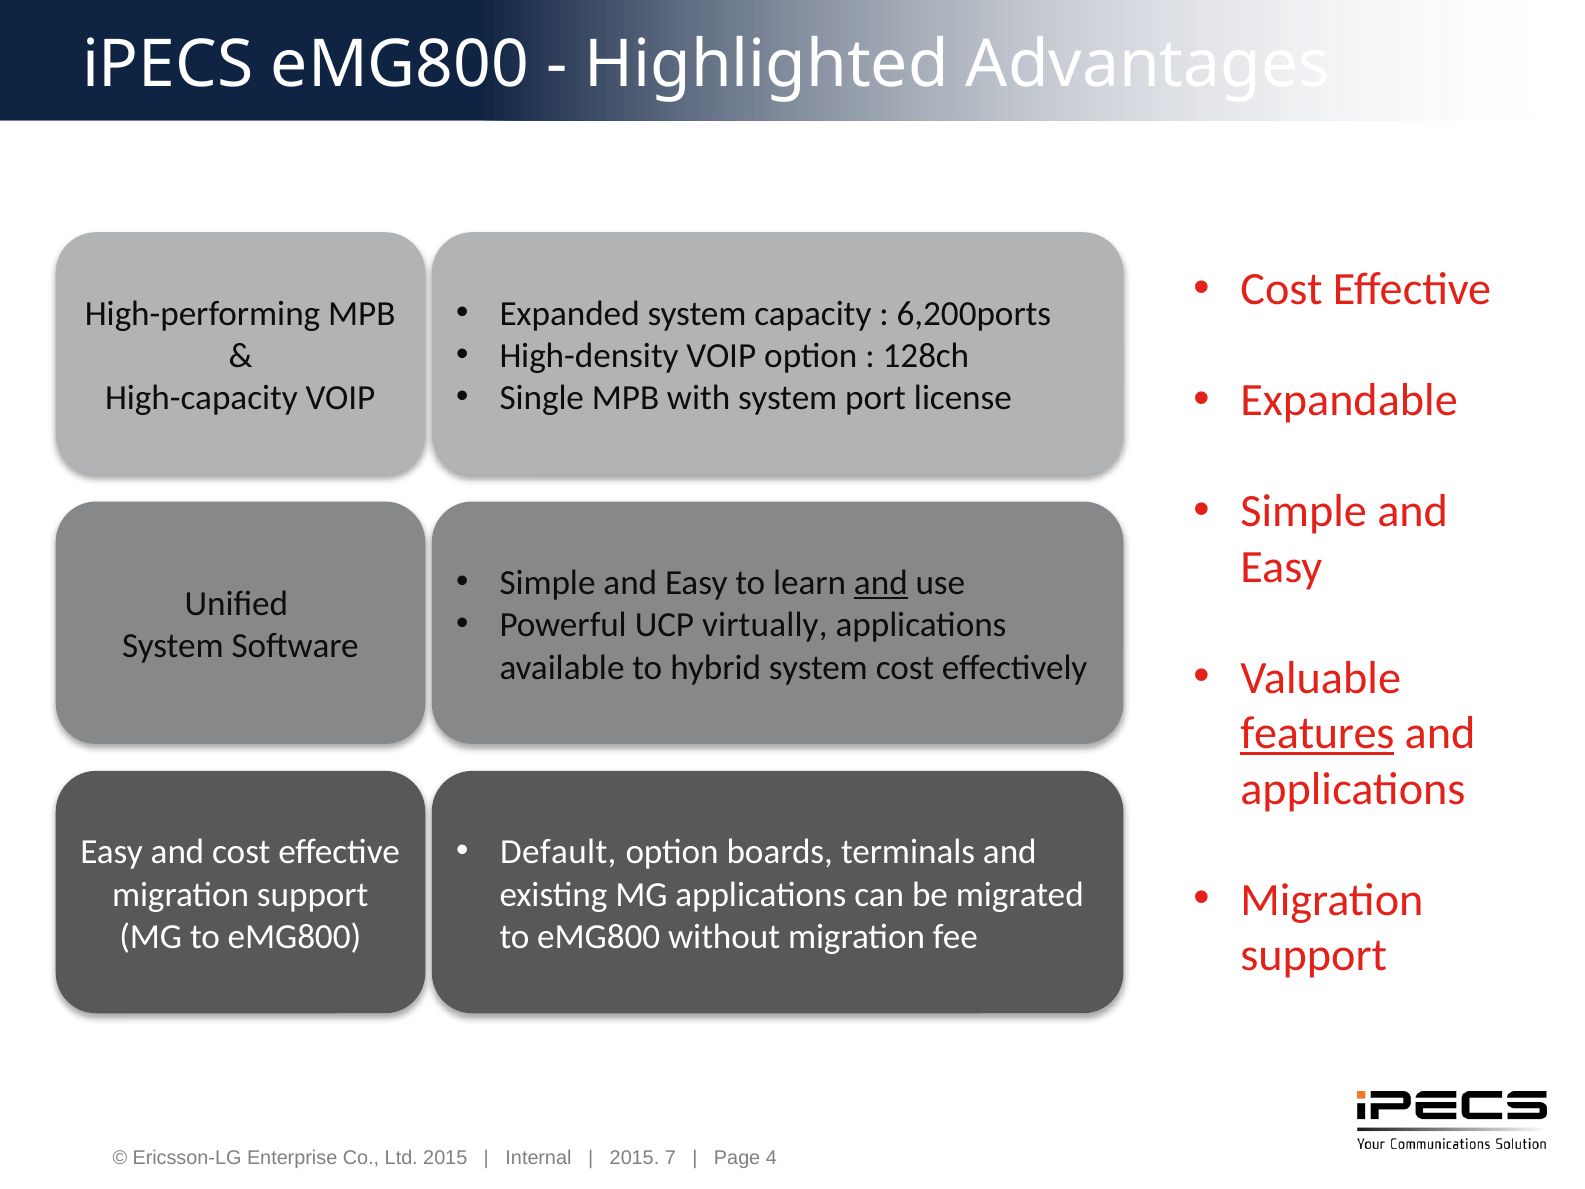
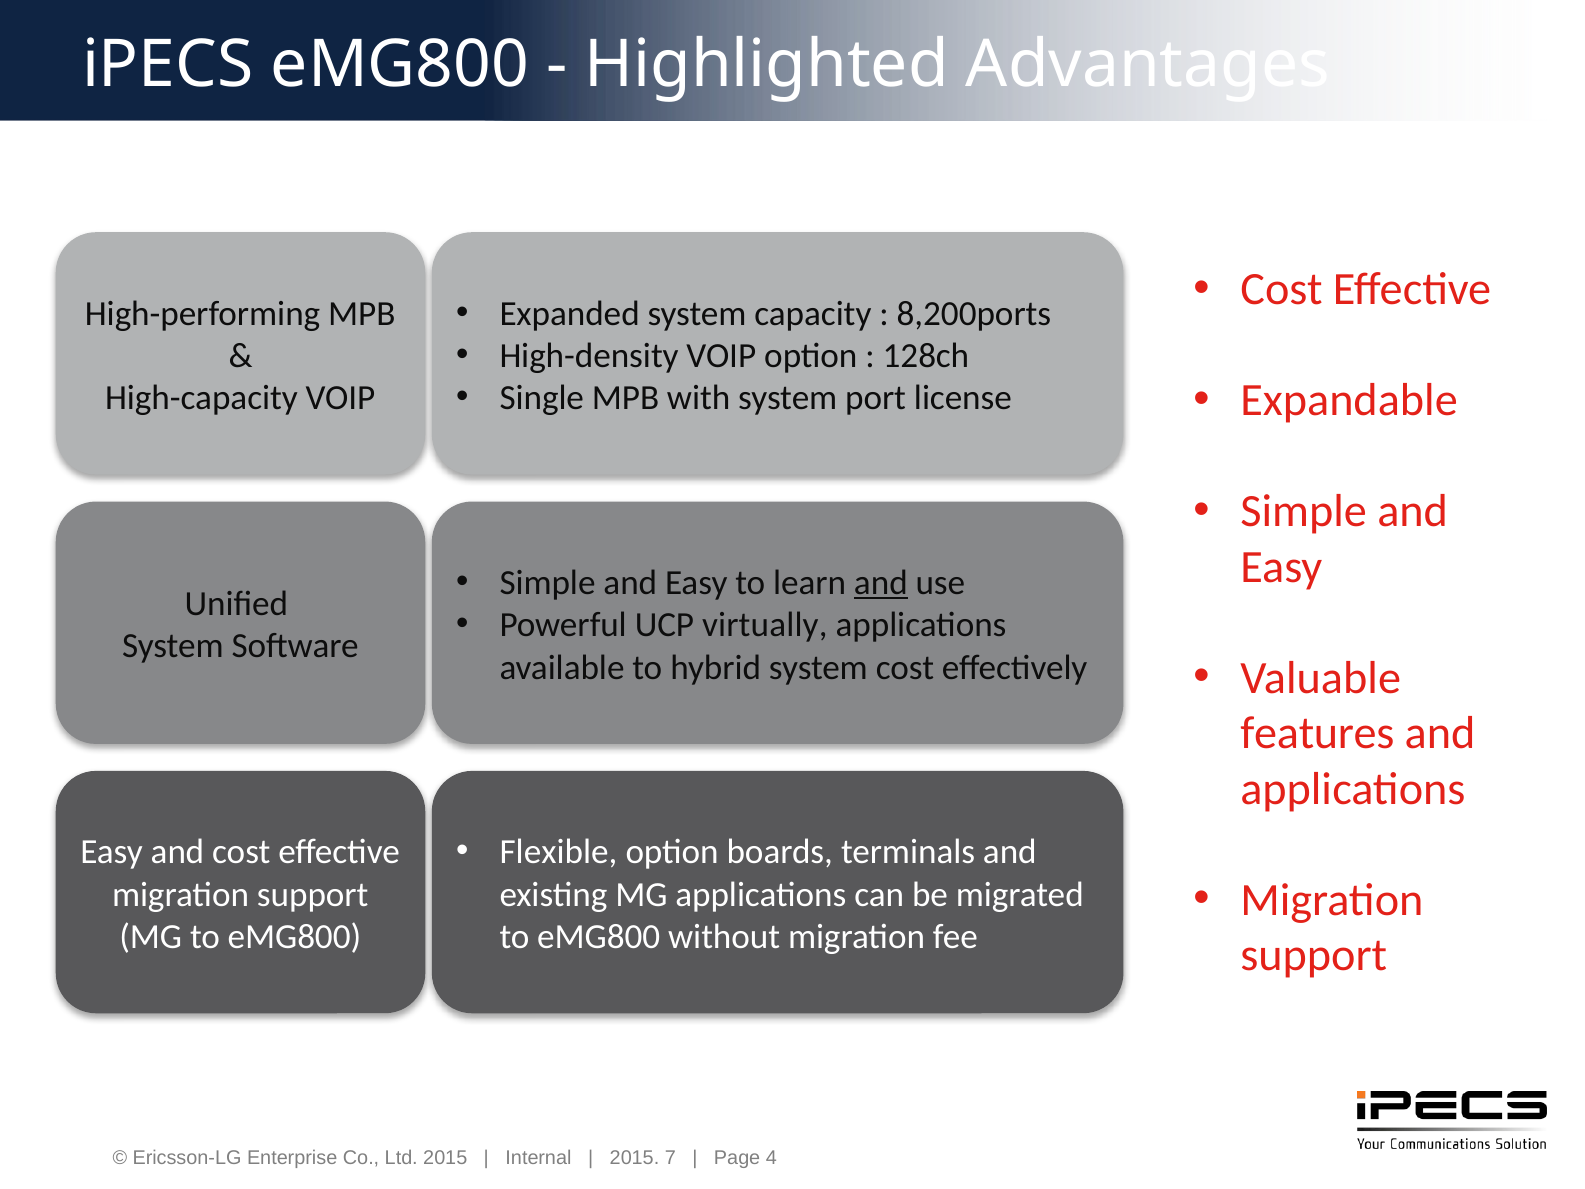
6,200ports: 6,200ports -> 8,200ports
features underline: present -> none
Default: Default -> Flexible
